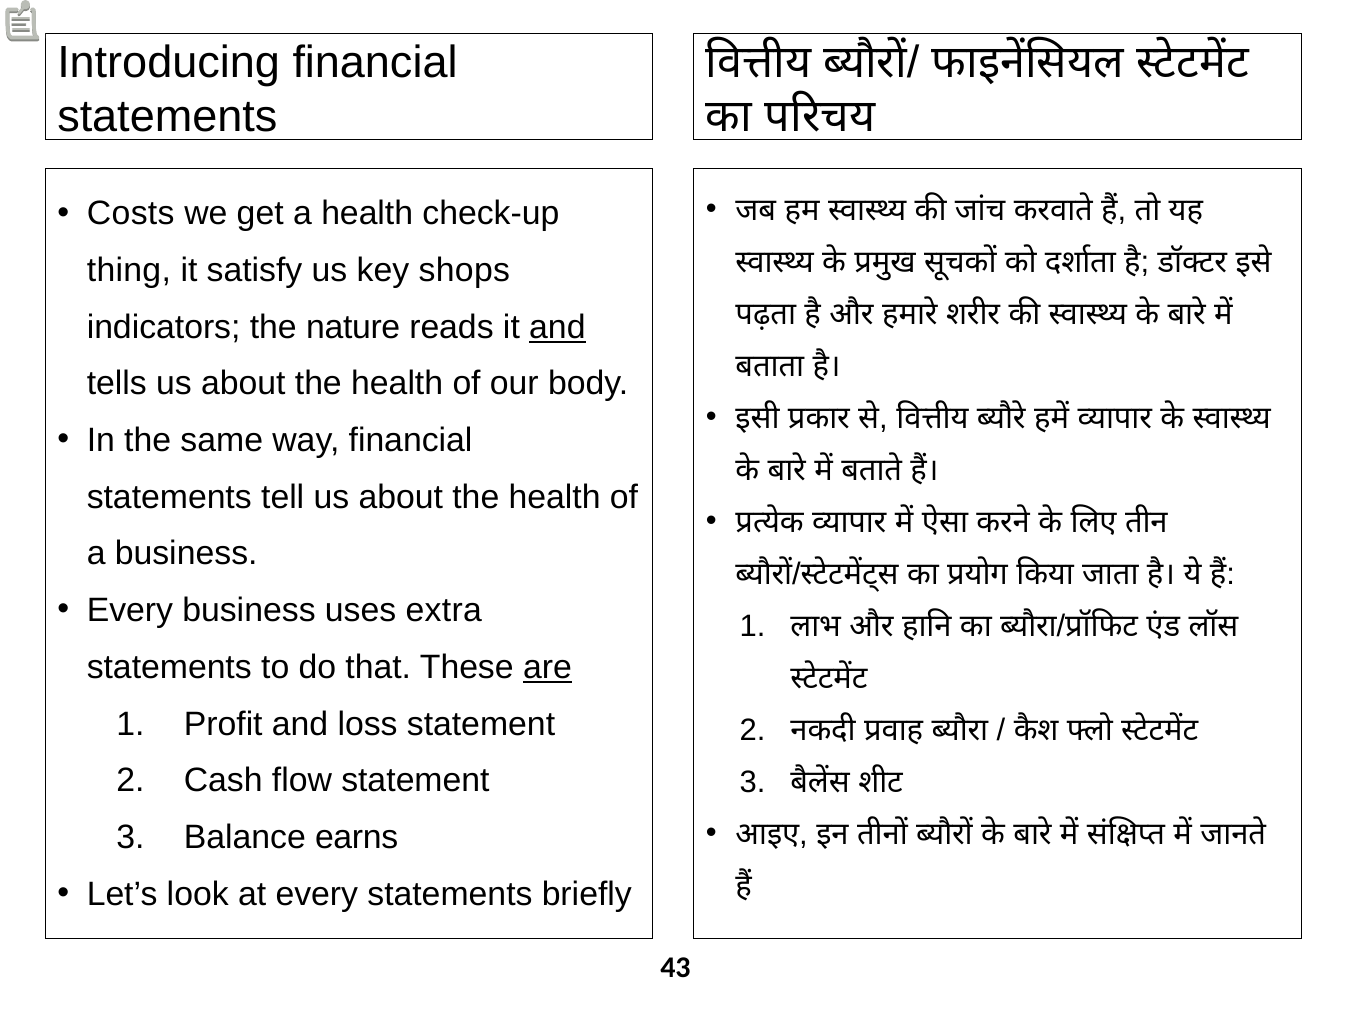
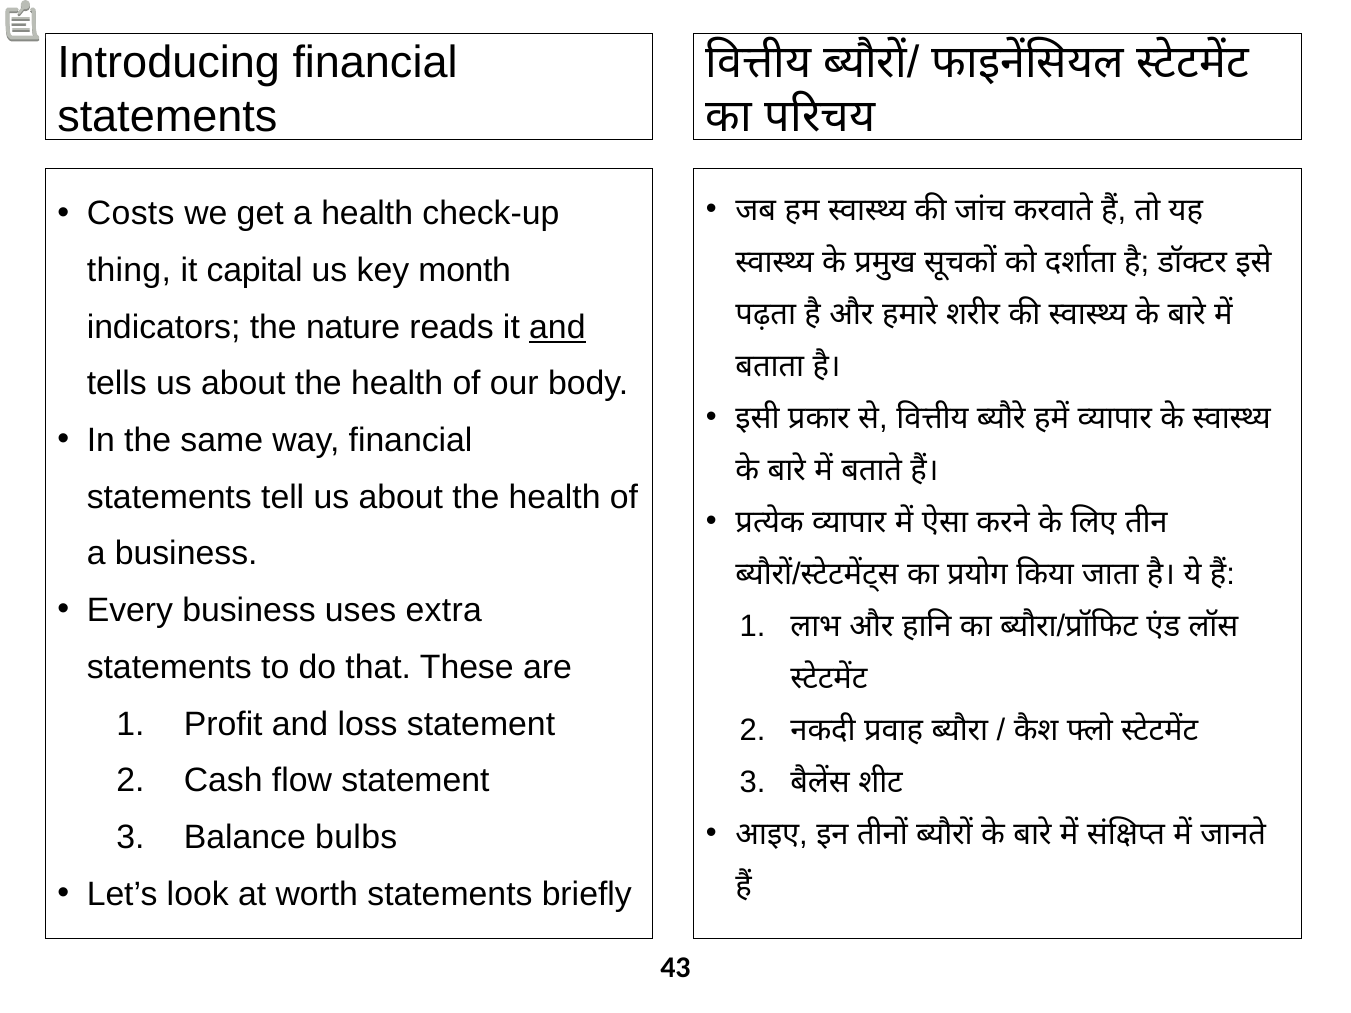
satisfy: satisfy -> capital
shops: shops -> month
are underline: present -> none
earns: earns -> bulbs
at every: every -> worth
